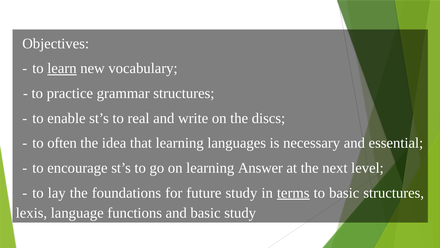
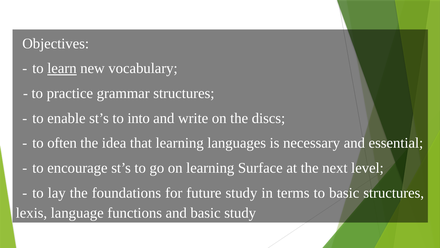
real: real -> into
Answer: Answer -> Surface
terms underline: present -> none
